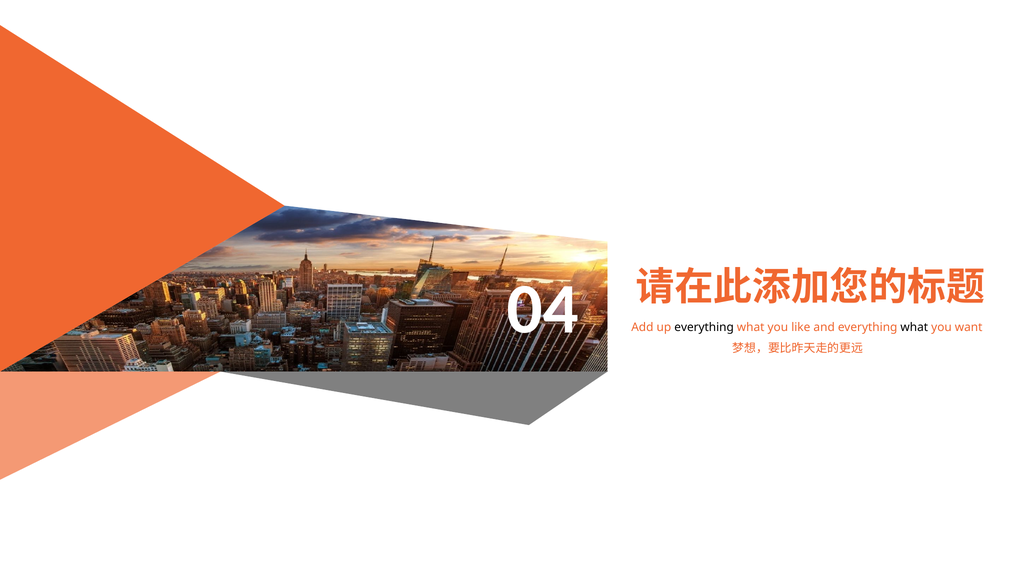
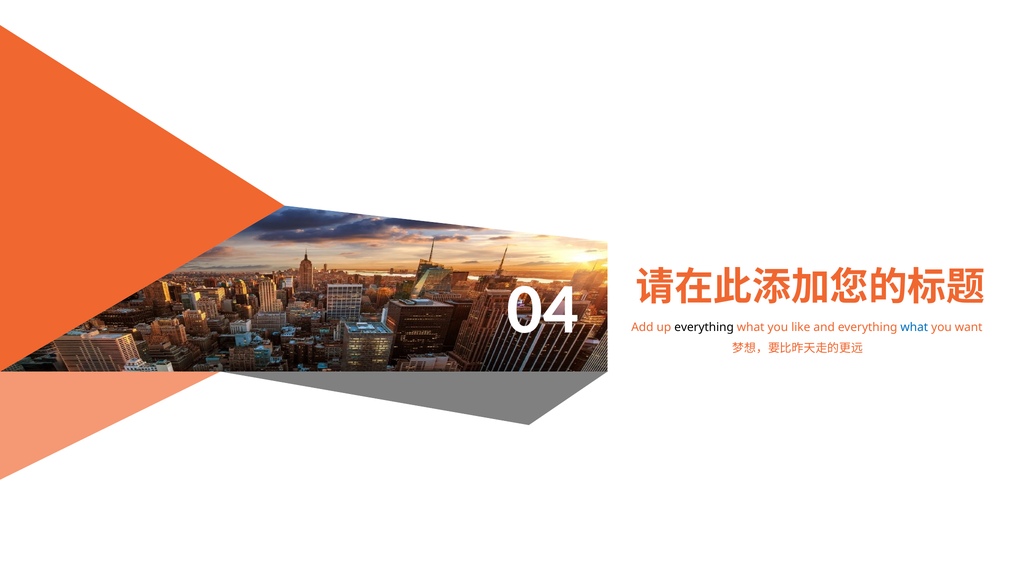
what at (914, 327) colour: black -> blue
